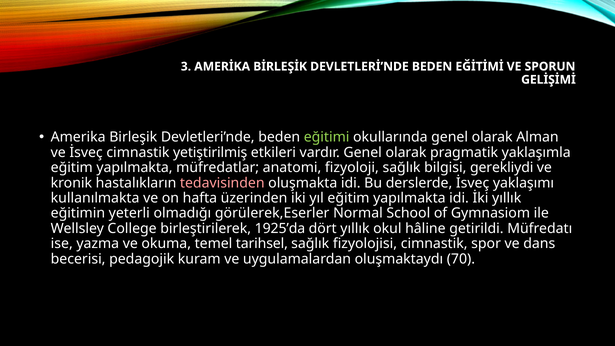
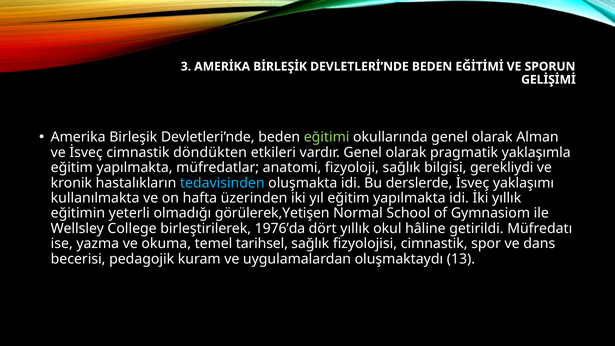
yetiştirilmiş: yetiştirilmiş -> döndükten
tedavisinden colour: pink -> light blue
görülerek,Eserler: görülerek,Eserler -> görülerek,Yetişen
1925’da: 1925’da -> 1976’da
70: 70 -> 13
